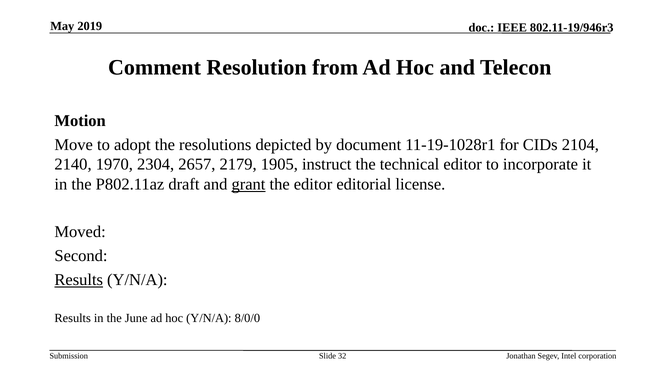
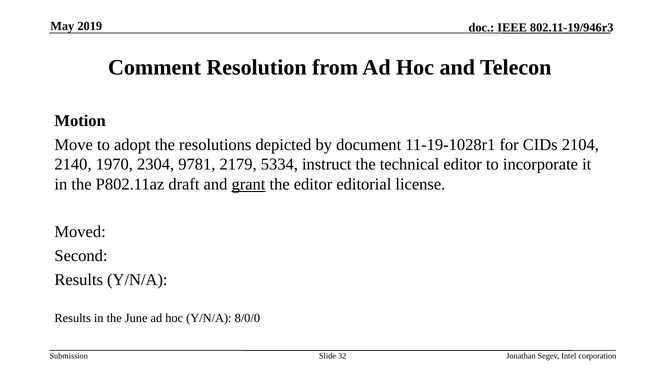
2657: 2657 -> 9781
1905: 1905 -> 5334
Results at (79, 280) underline: present -> none
